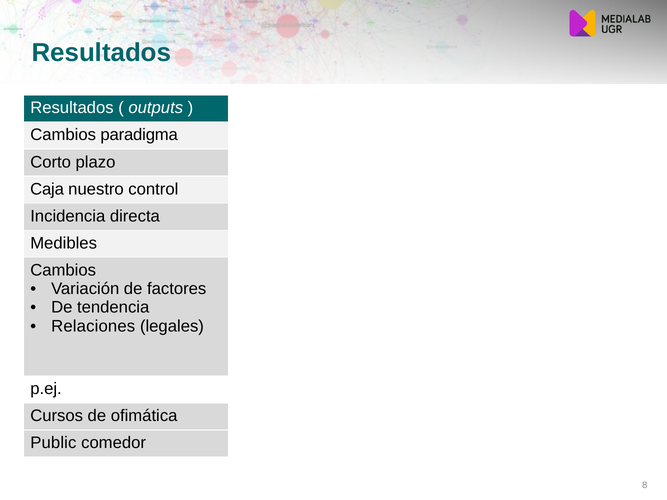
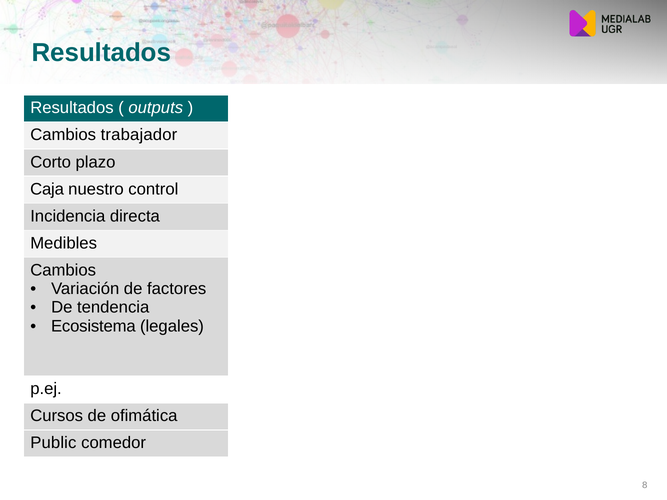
paradigma: paradigma -> trabajador
Relaciones: Relaciones -> Ecosistema
